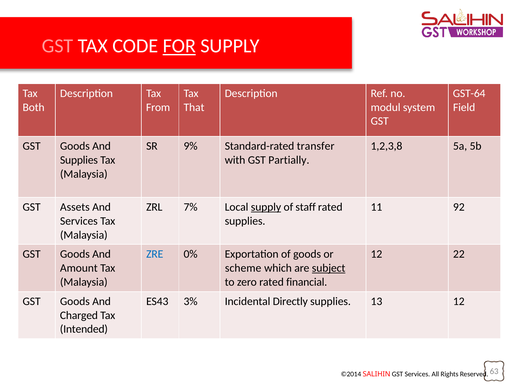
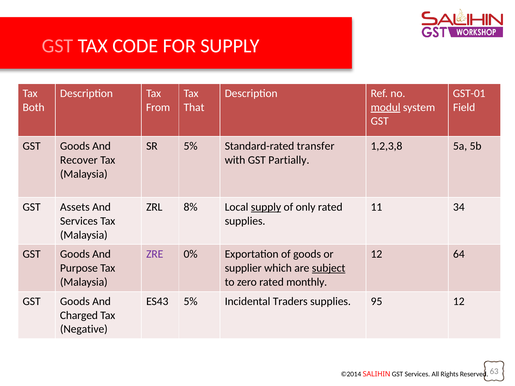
FOR underline: present -> none
GST-64: GST-64 -> GST-01
modul underline: none -> present
SR 9%: 9% -> 5%
Supplies at (79, 160): Supplies -> Recover
7%: 7% -> 8%
staff: staff -> only
92: 92 -> 34
ZRE colour: blue -> purple
22: 22 -> 64
Amount: Amount -> Purpose
scheme: scheme -> supplier
financial: financial -> monthly
ES43 3%: 3% -> 5%
Directly: Directly -> Traders
13: 13 -> 95
Intended: Intended -> Negative
